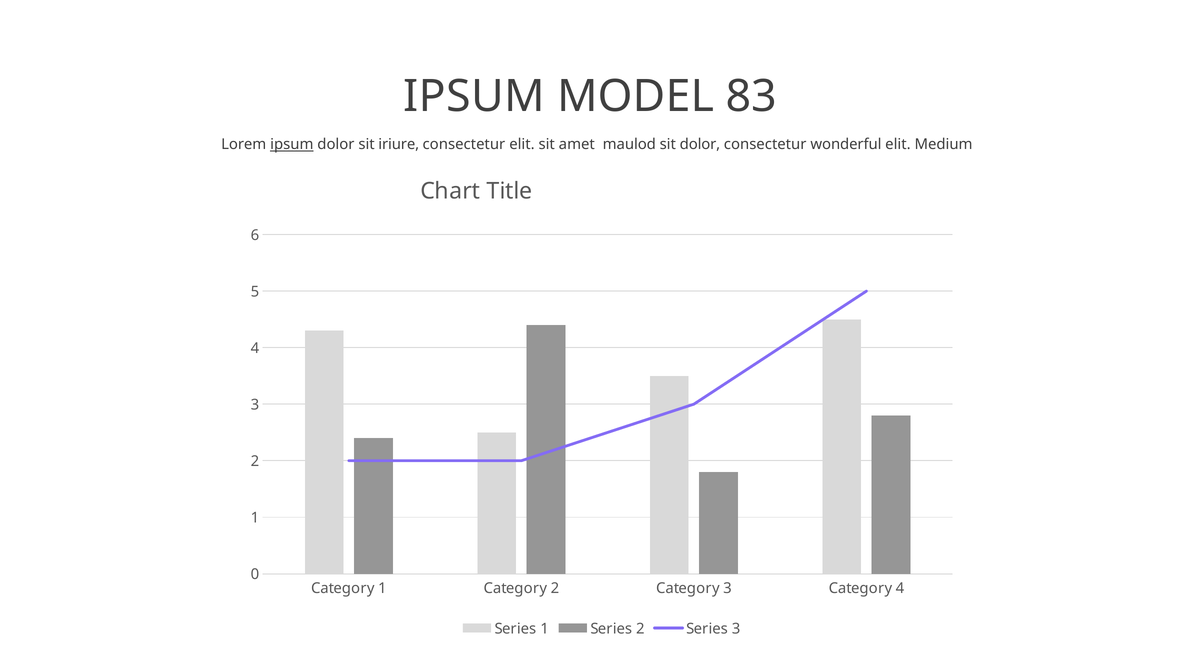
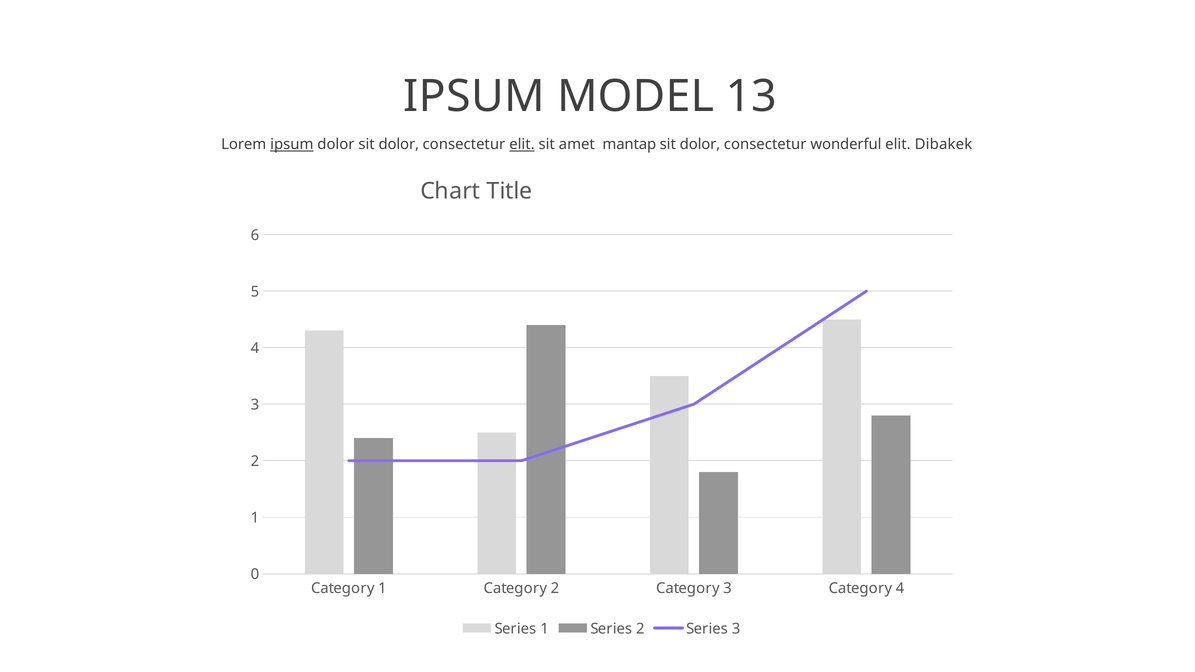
83: 83 -> 13
dolor sit iriure: iriure -> dolor
elit at (522, 145) underline: none -> present
maulod: maulod -> mantap
Medium: Medium -> Dibakek
